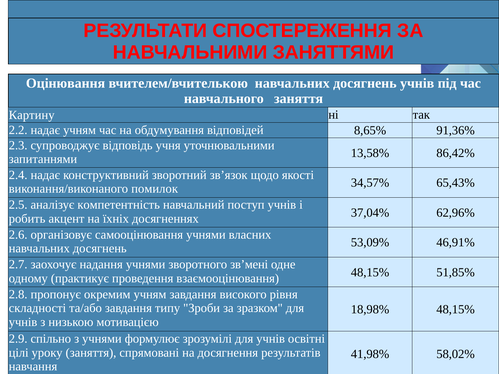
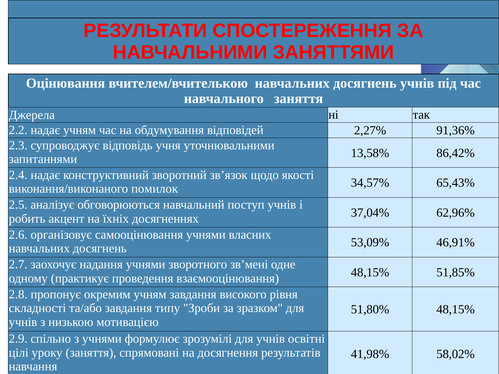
Картину: Картину -> Джерела
8,65%: 8,65% -> 2,27%
компетентність: компетентність -> обговорюються
18,98%: 18,98% -> 51,80%
